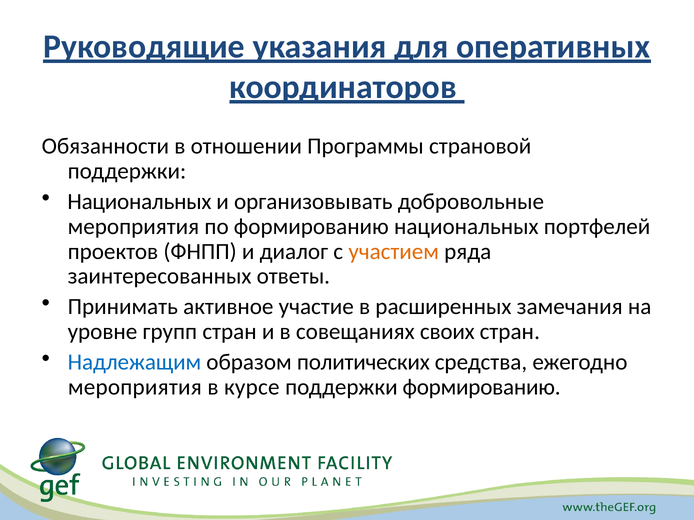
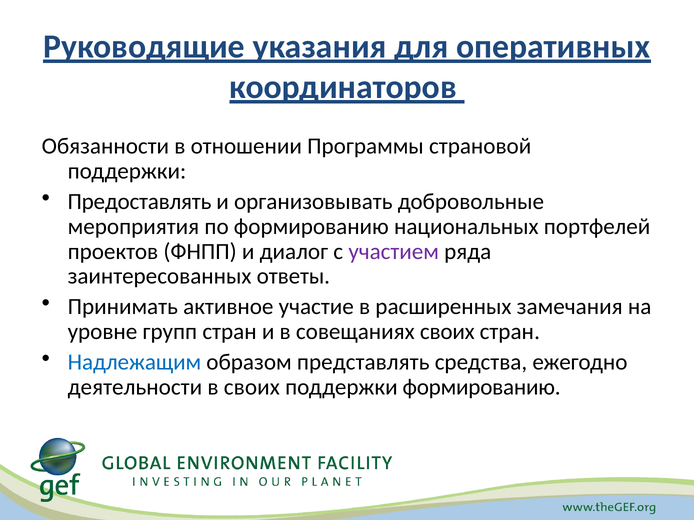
Национальных at (139, 202): Национальных -> Предоставлять
участием colour: orange -> purple
политических: политических -> представлять
мероприятия at (135, 388): мероприятия -> деятельности
в курсе: курсе -> своих
